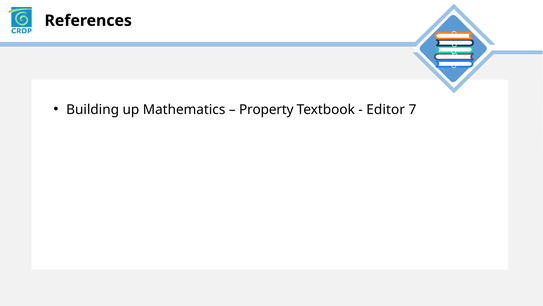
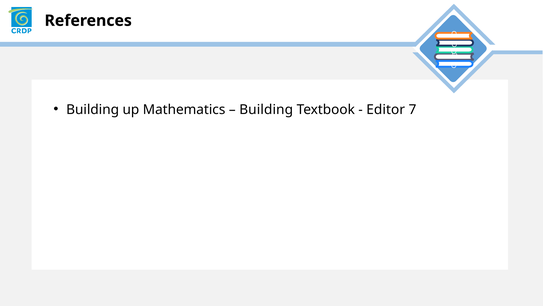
Property at (266, 109): Property -> Building
